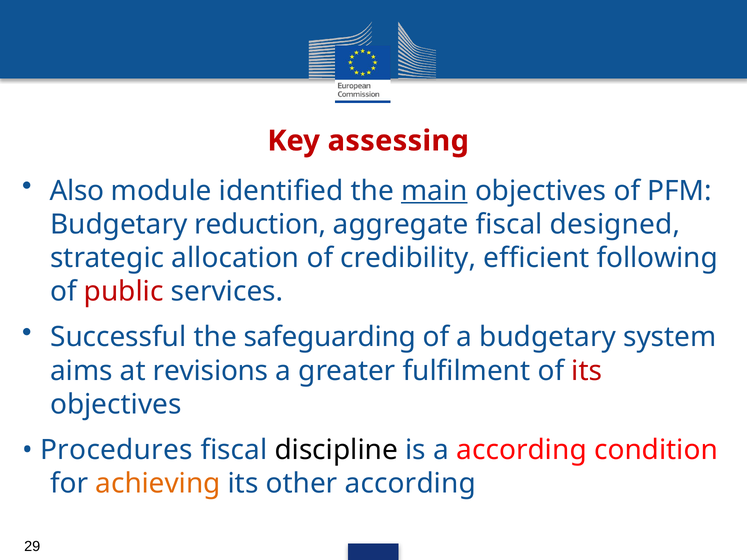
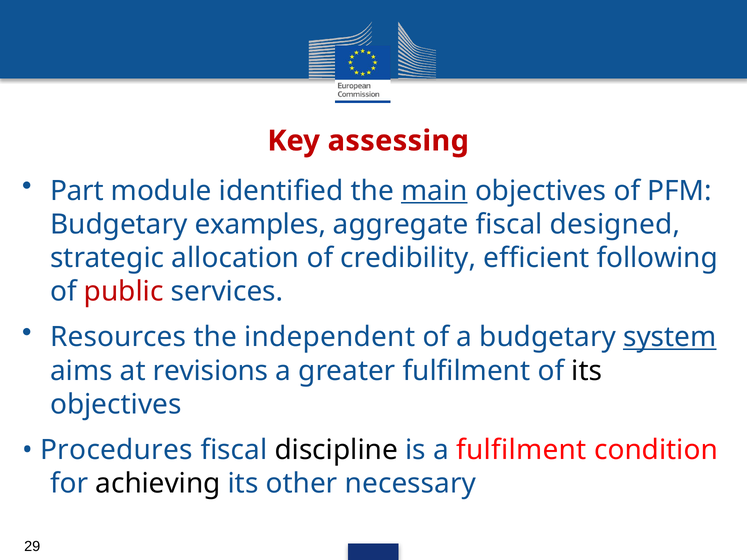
Also: Also -> Part
reduction: reduction -> examples
Successful: Successful -> Resources
safeguarding: safeguarding -> independent
system underline: none -> present
its at (587, 371) colour: red -> black
a according: according -> fulfilment
achieving colour: orange -> black
other according: according -> necessary
